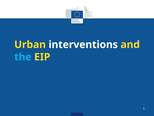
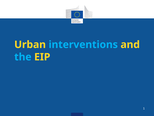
interventions colour: white -> light blue
